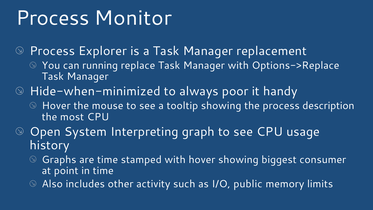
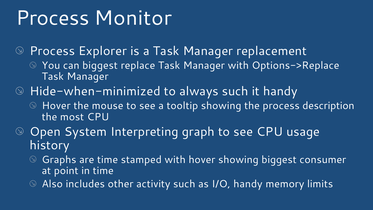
can running: running -> biggest
always poor: poor -> such
I/O public: public -> handy
